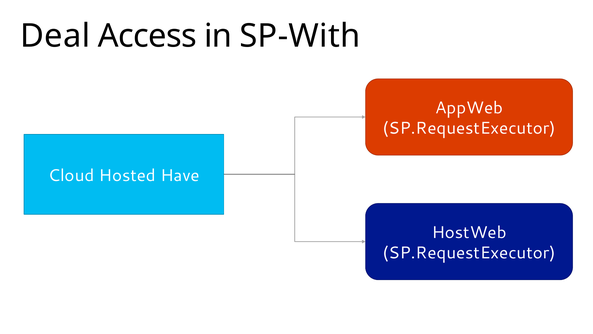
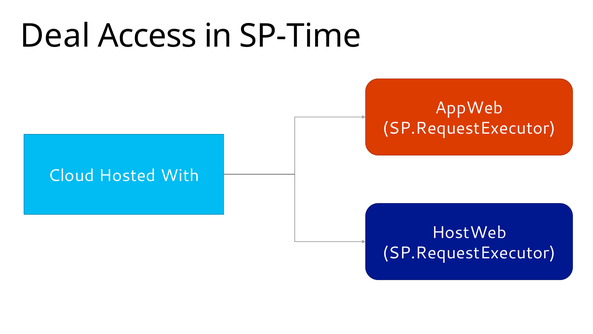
SP-With: SP-With -> SP-Time
Have: Have -> With
